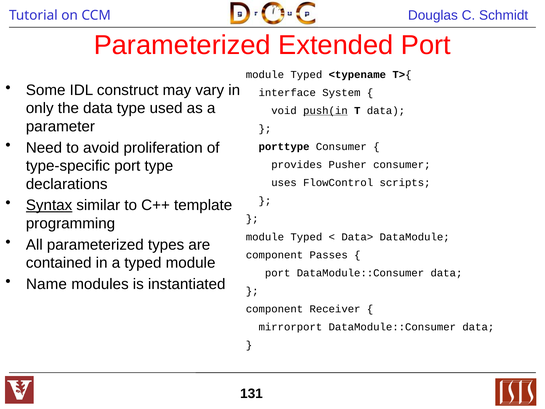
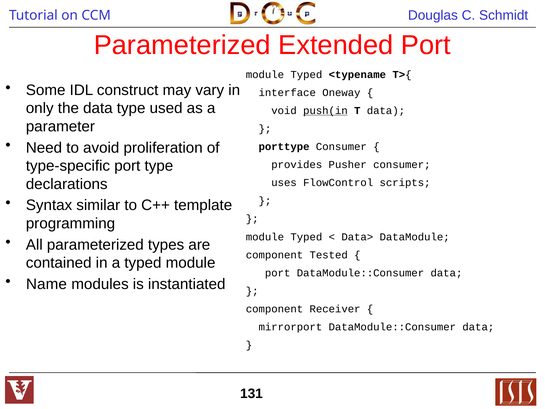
System: System -> Oneway
Syntax underline: present -> none
Passes: Passes -> Tested
